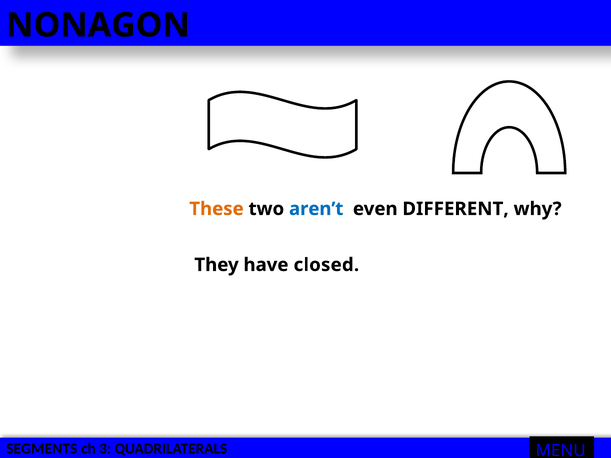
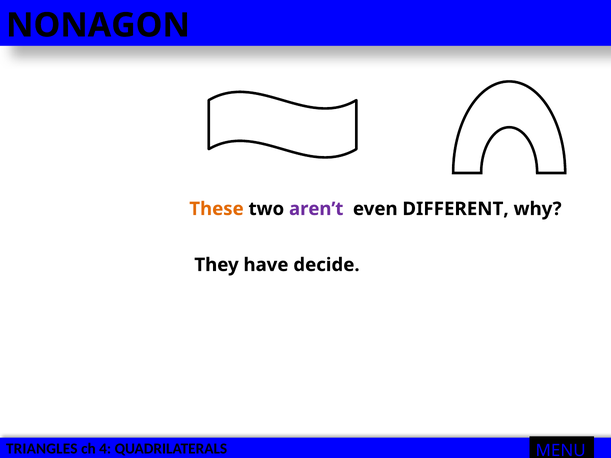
aren’t colour: blue -> purple
closed: closed -> decide
SEGMENTS: SEGMENTS -> TRIANGLES
3: 3 -> 4
